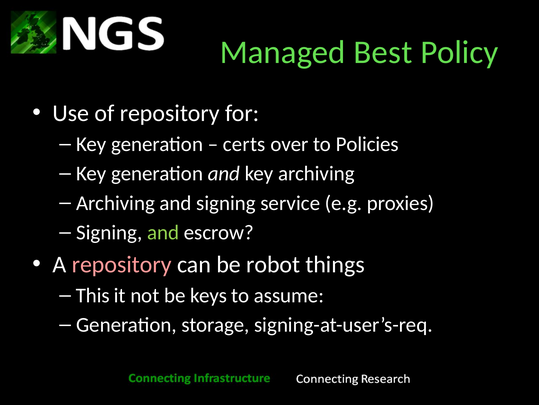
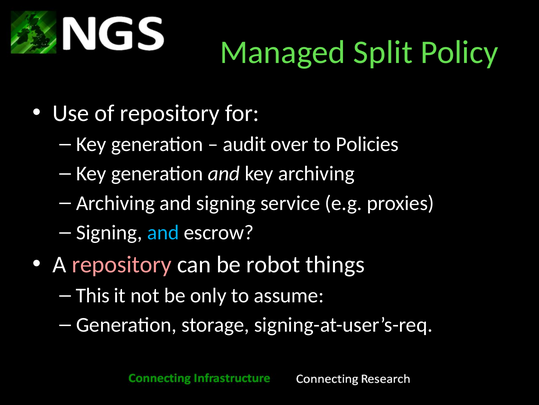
Best: Best -> Split
certs: certs -> audit
and at (163, 232) colour: light green -> light blue
keys: keys -> only
